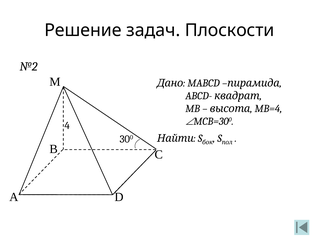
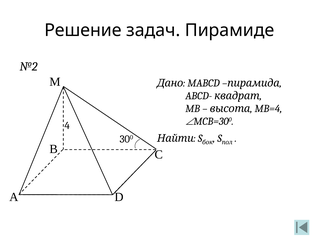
Плоскости: Плоскости -> Пирамиде
